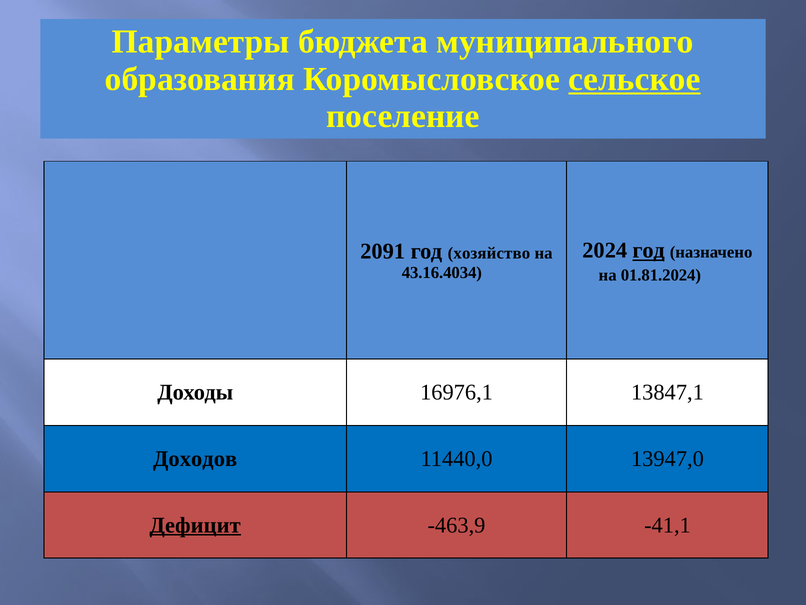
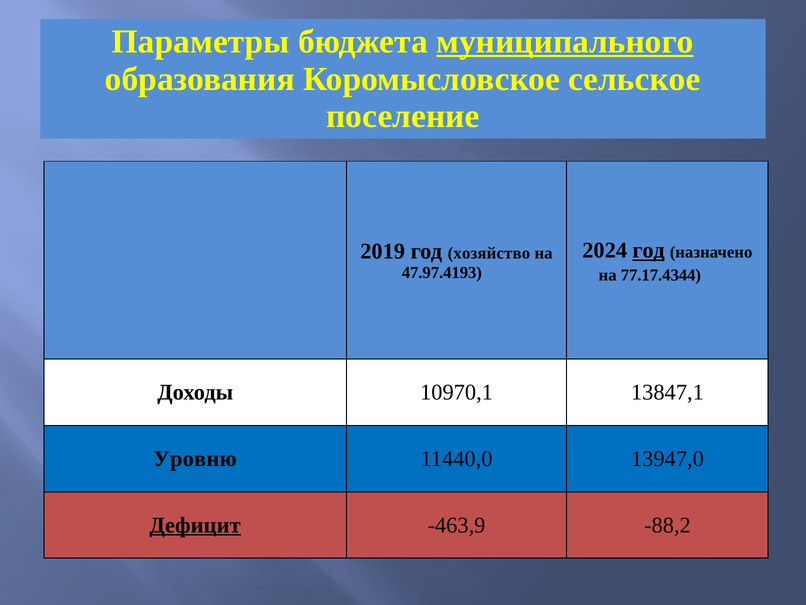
муниципального underline: none -> present
сельское underline: present -> none
2091: 2091 -> 2019
43.16.4034: 43.16.4034 -> 47.97.4193
01.81.2024: 01.81.2024 -> 77.17.4344
16976,1: 16976,1 -> 10970,1
Доходов: Доходов -> Уровню
-41,1: -41,1 -> -88,2
